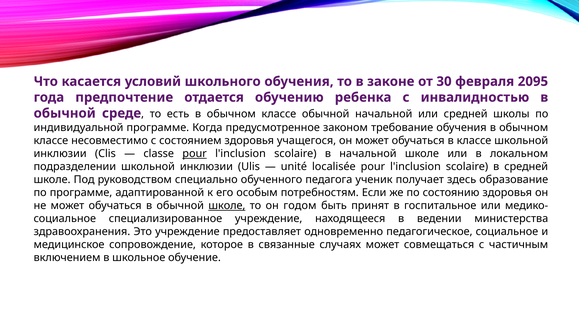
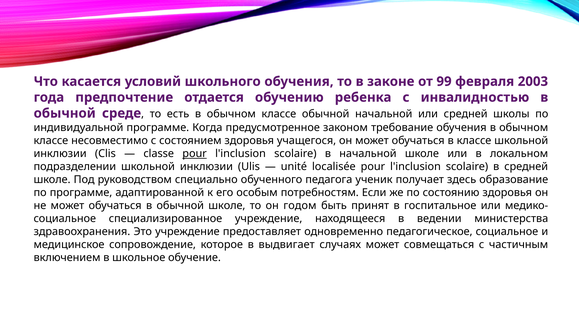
30: 30 -> 99
2095: 2095 -> 2003
школе at (227, 206) underline: present -> none
связанные: связанные -> выдвигает
